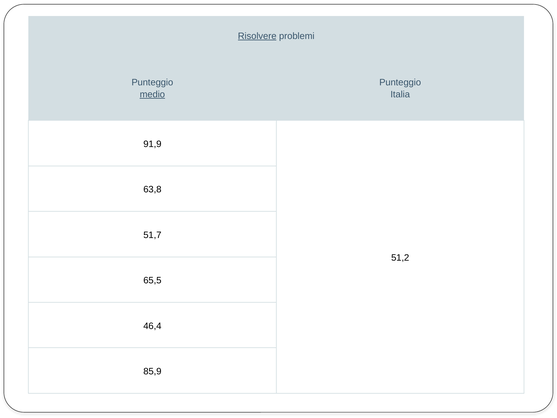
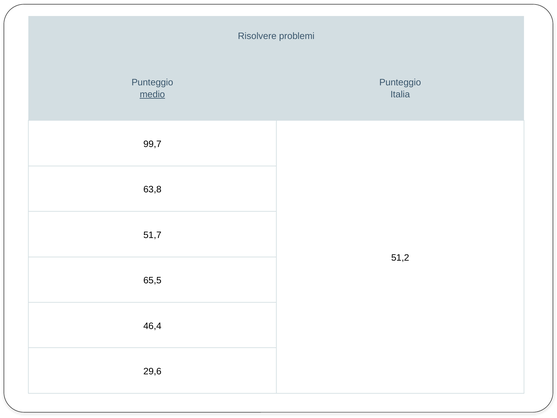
Risolvere underline: present -> none
91,9: 91,9 -> 99,7
85,9: 85,9 -> 29,6
